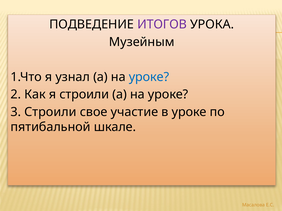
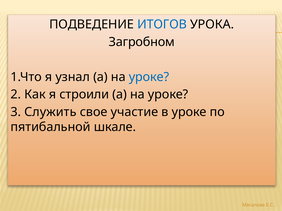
ИТОГОВ colour: purple -> blue
Музейным: Музейным -> Загробном
3 Строили: Строили -> Служить
